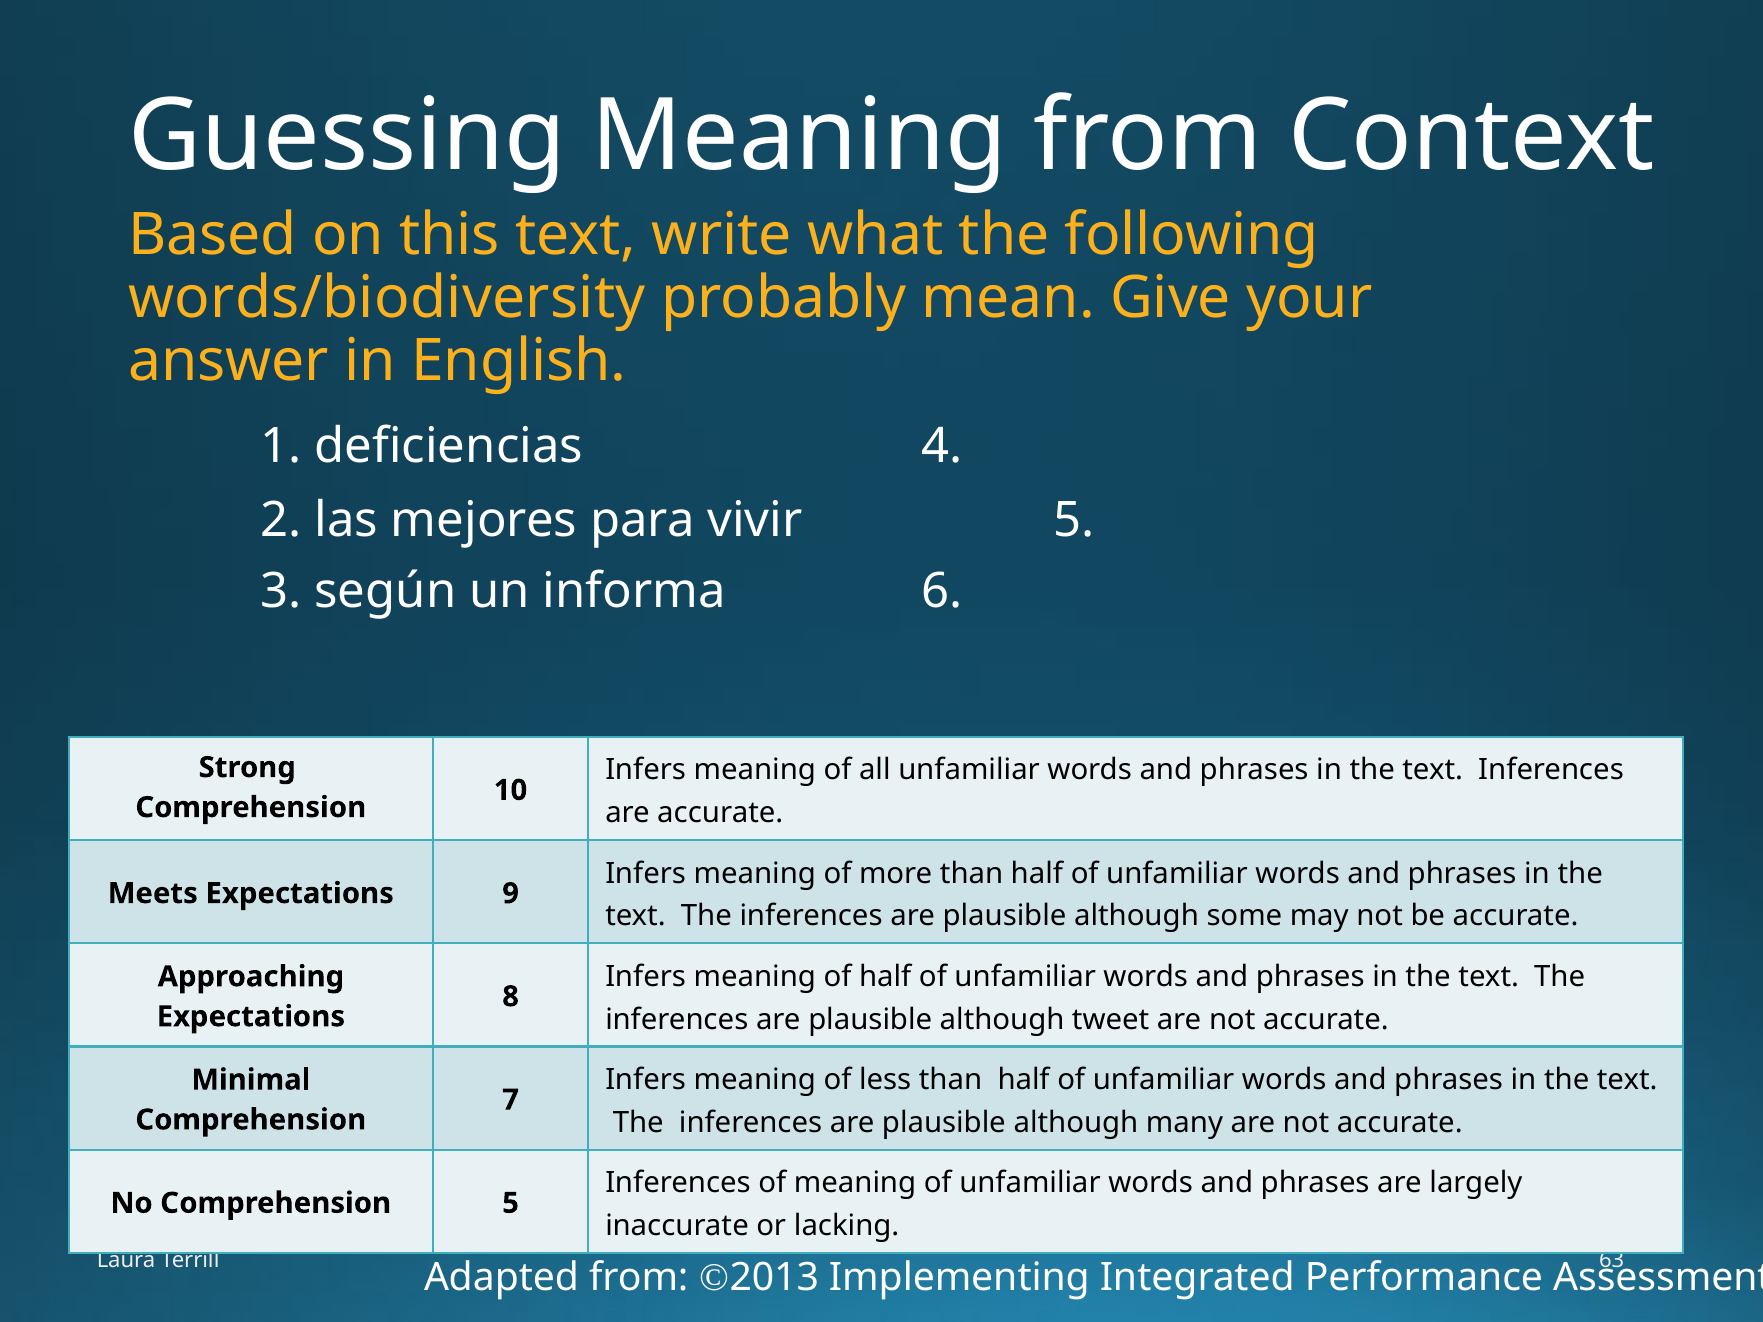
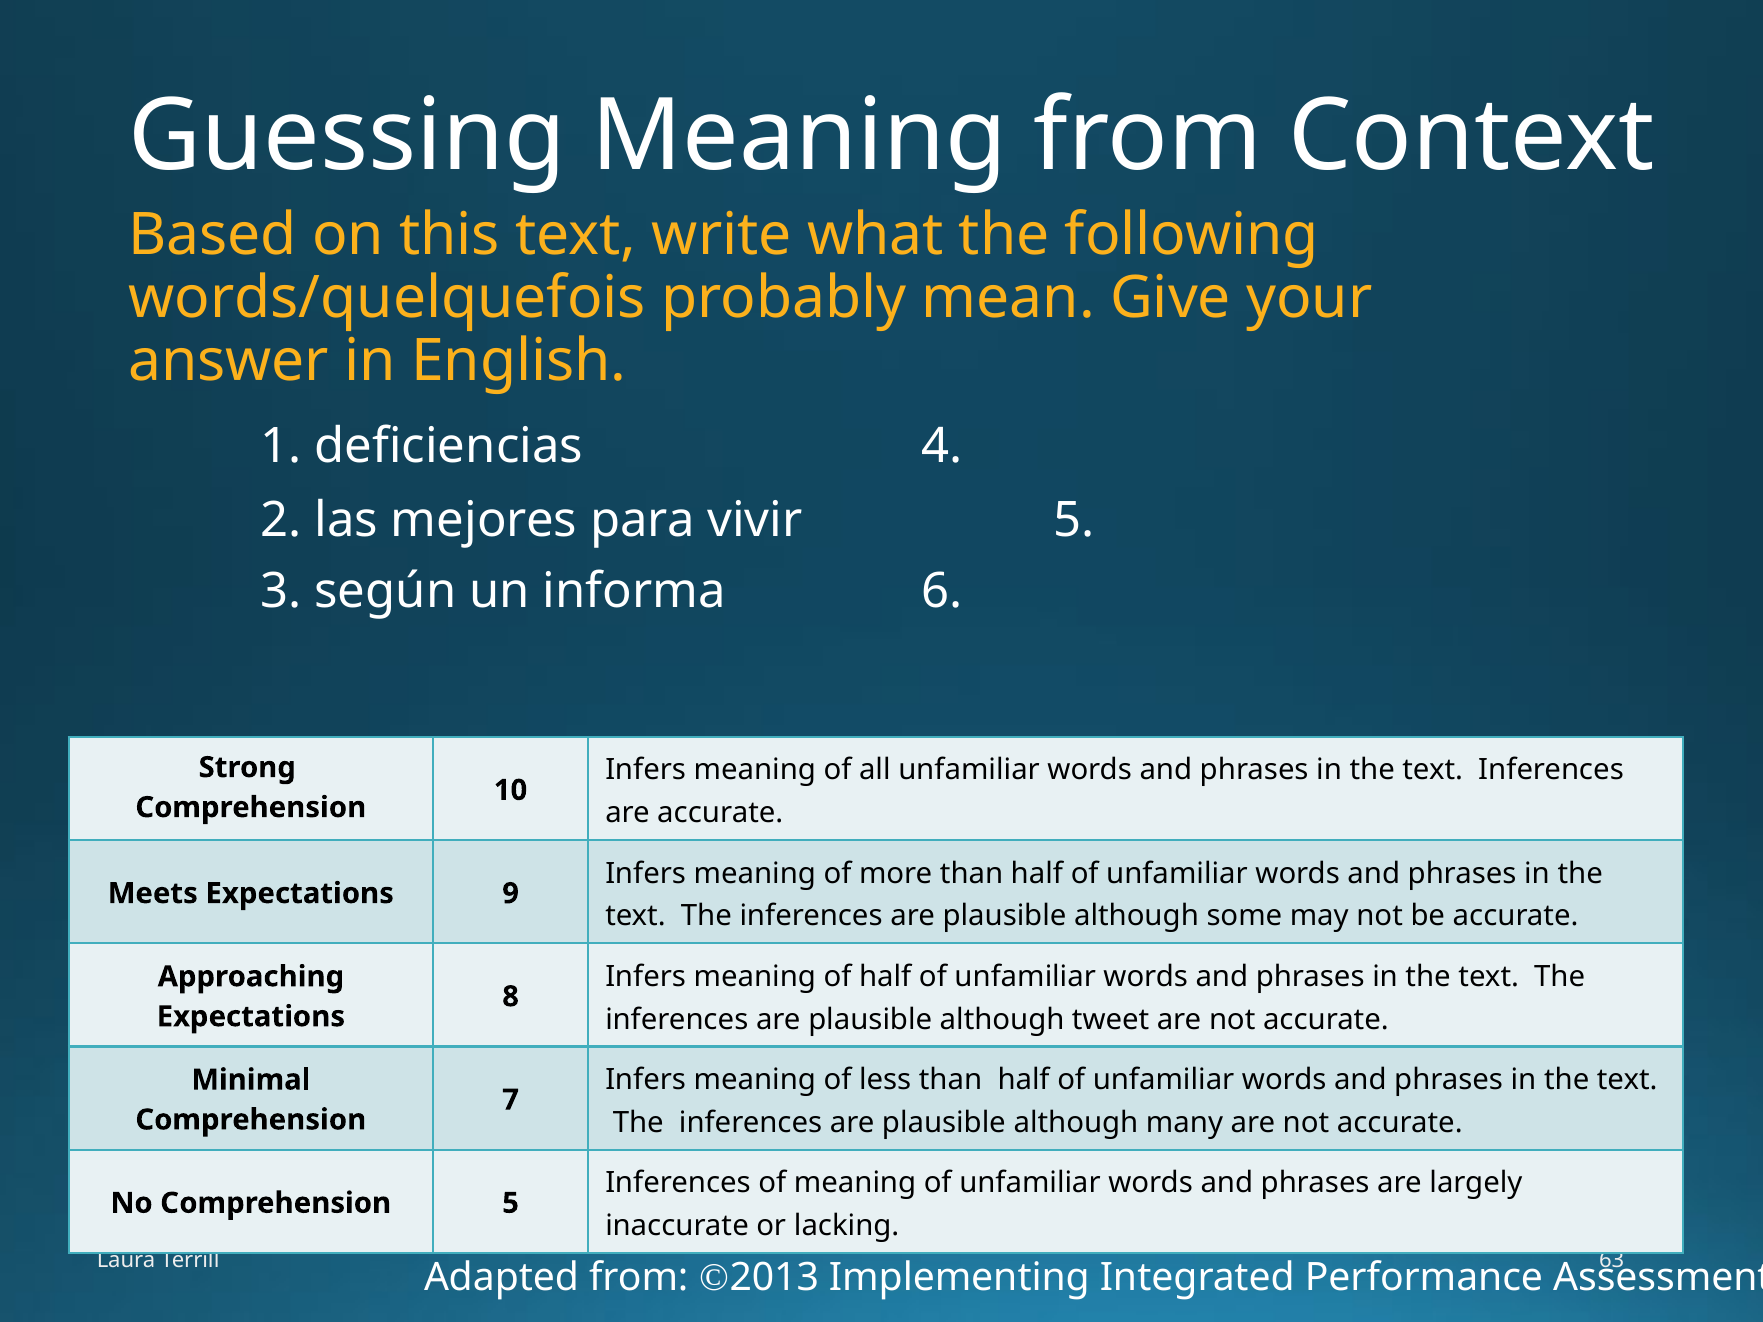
words/biodiversity: words/biodiversity -> words/quelquefois
